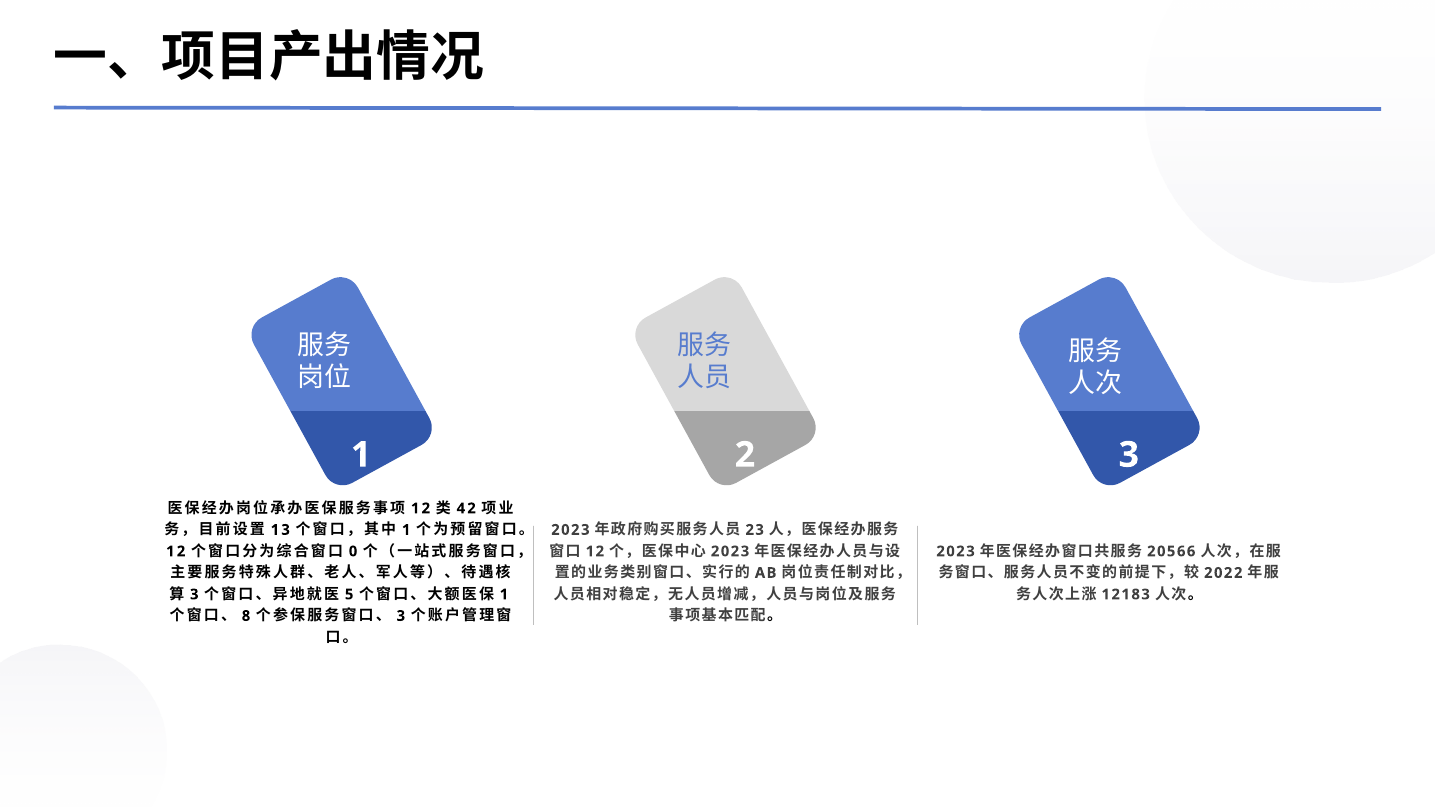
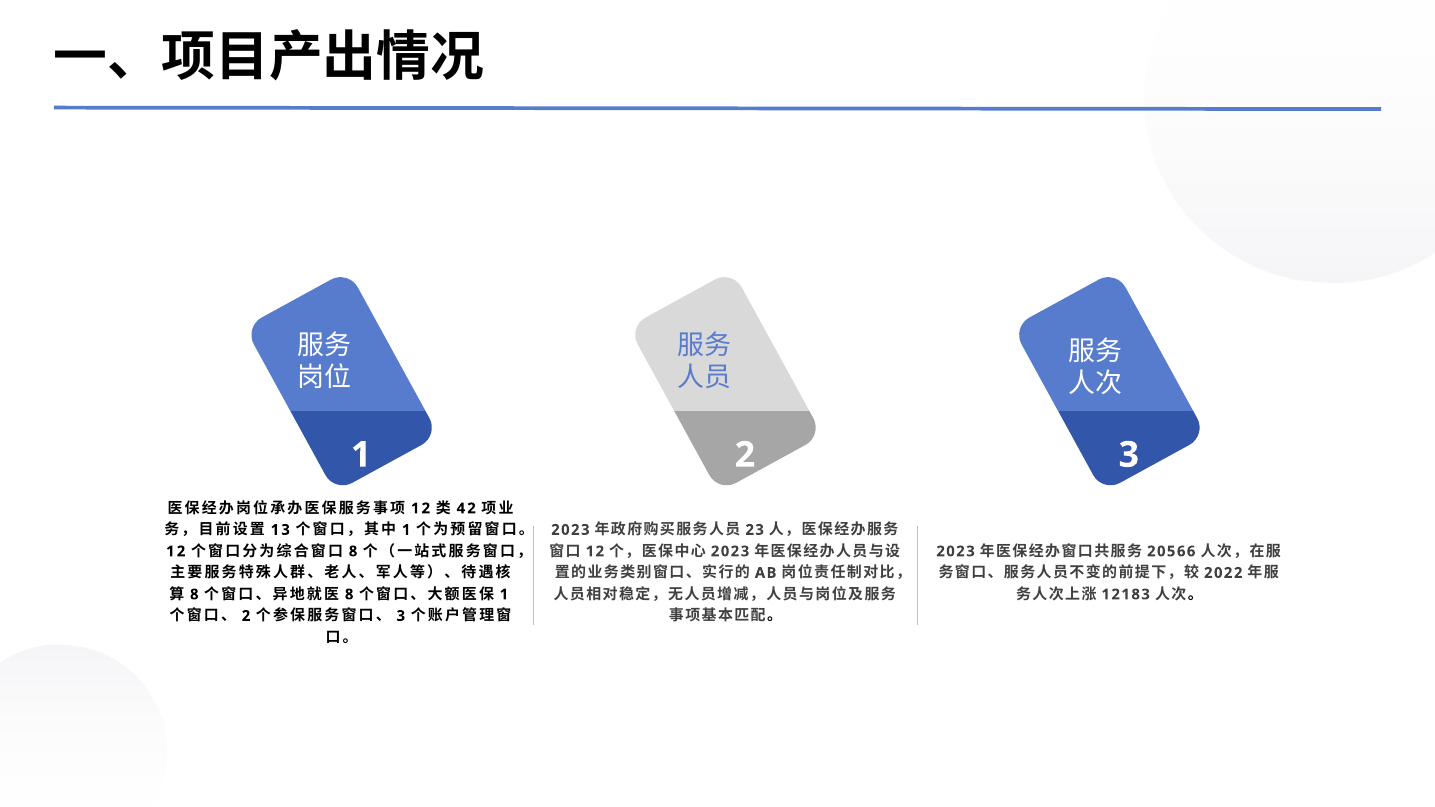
0 at (353, 551): 0 -> 8
3 at (194, 595): 3 -> 8
5 at (349, 595): 5 -> 8
8 at (246, 616): 8 -> 2
